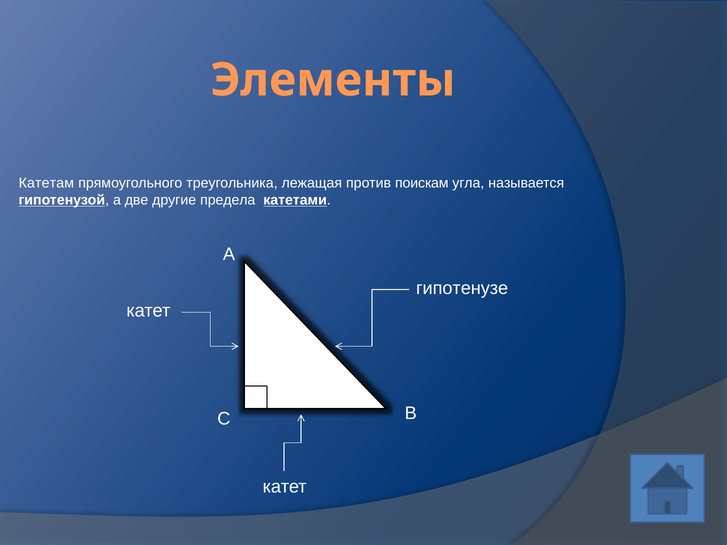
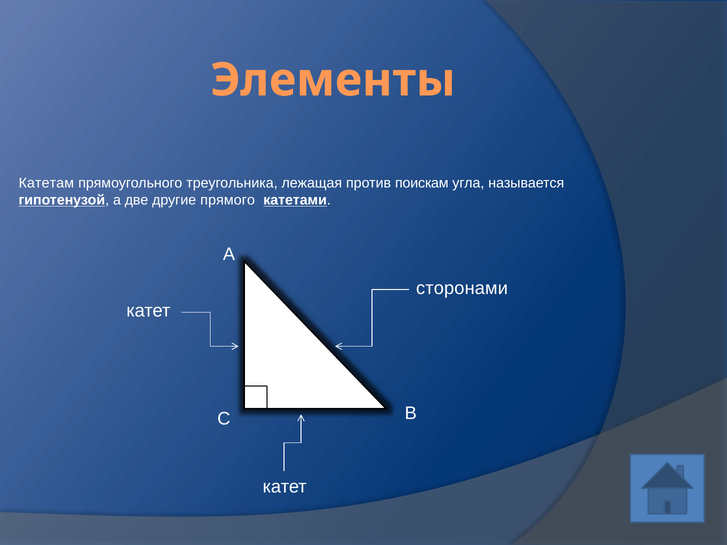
предела: предела -> прямого
гипотенузе: гипотенузе -> сторонами
